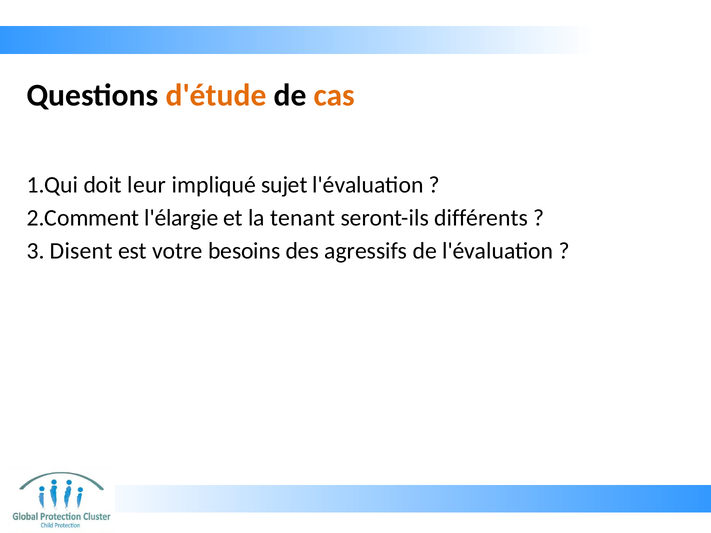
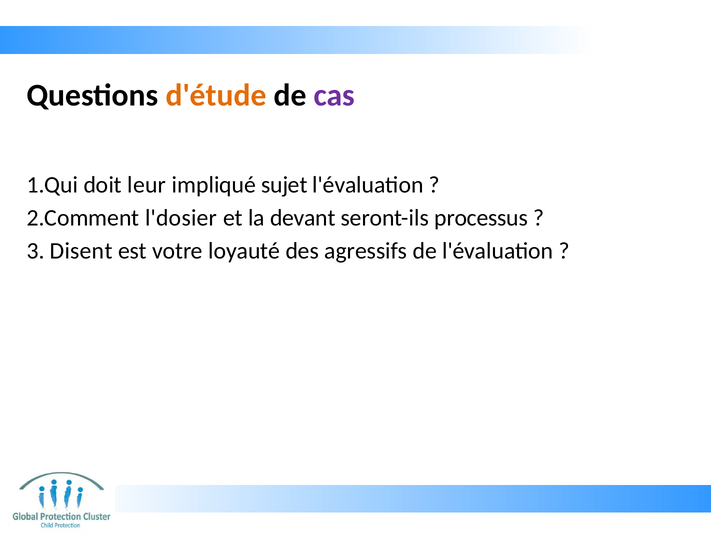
cas colour: orange -> purple
l'élargie: l'élargie -> l'dosier
tenant: tenant -> devant
différents: différents -> processus
besoins: besoins -> loyauté
